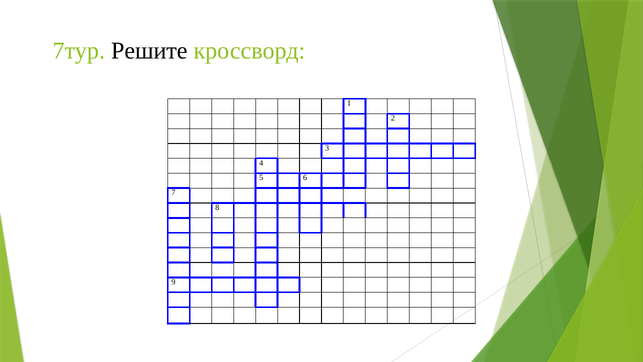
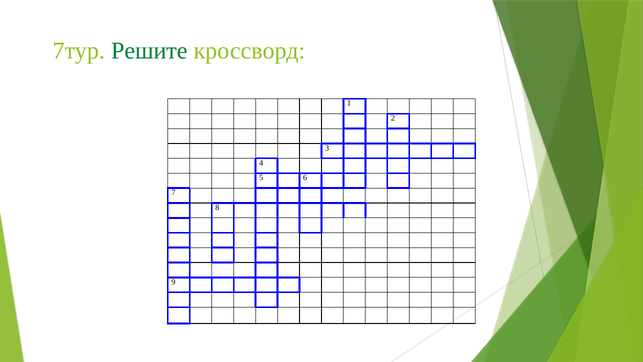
Решите colour: black -> green
